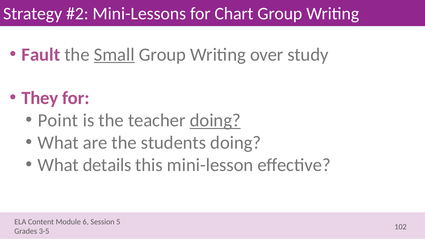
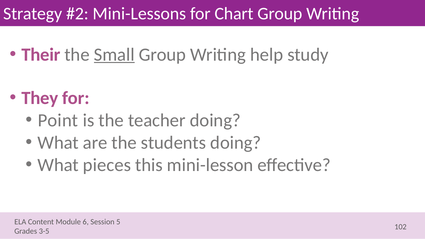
Fault: Fault -> Their
over: over -> help
doing at (215, 120) underline: present -> none
details: details -> pieces
